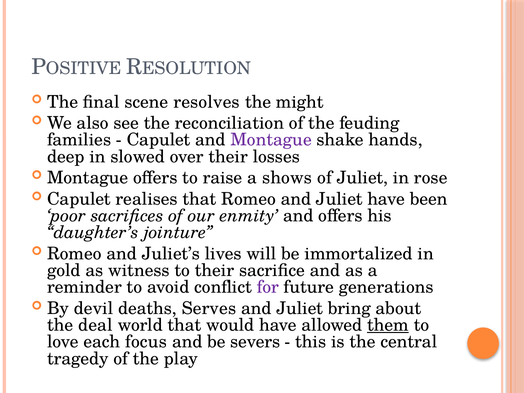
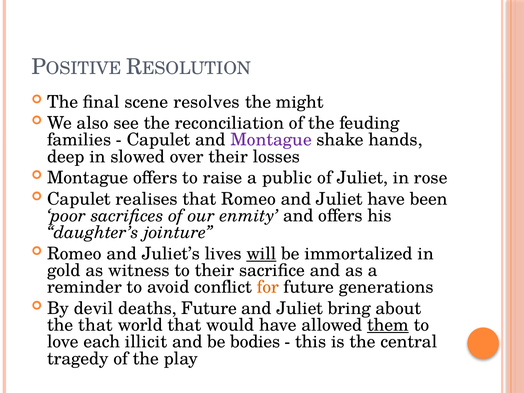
shows: shows -> public
will underline: none -> present
for colour: purple -> orange
deaths Serves: Serves -> Future
the deal: deal -> that
focus: focus -> illicit
severs: severs -> bodies
